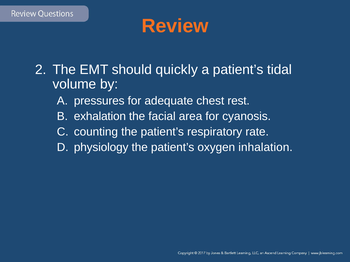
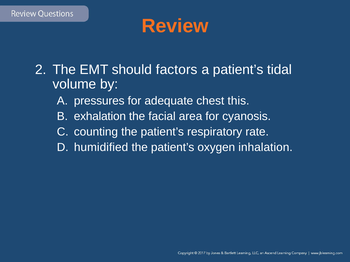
quickly: quickly -> factors
rest: rest -> this
physiology: physiology -> humidified
